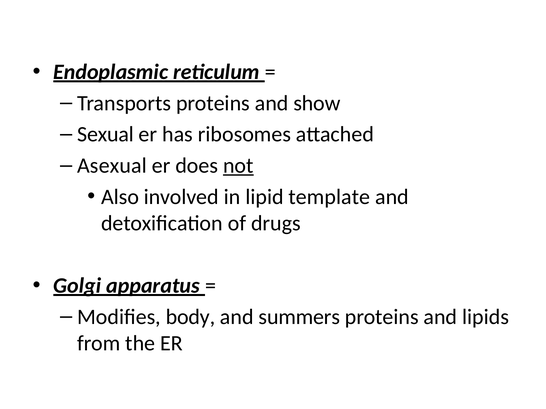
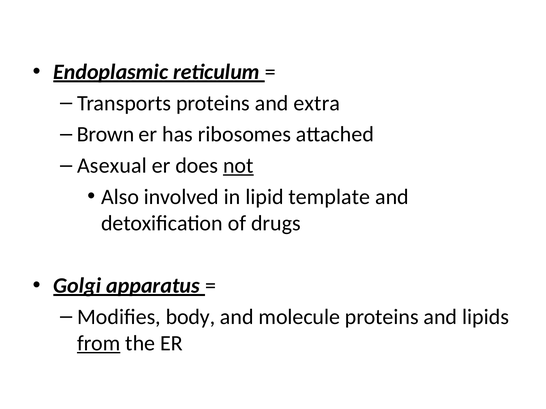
show: show -> extra
Sexual: Sexual -> Brown
summers: summers -> molecule
from underline: none -> present
